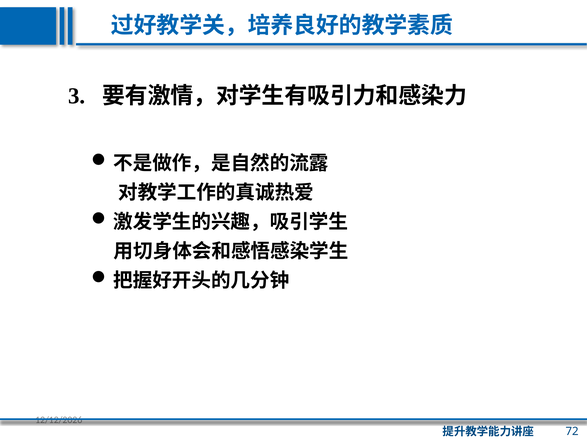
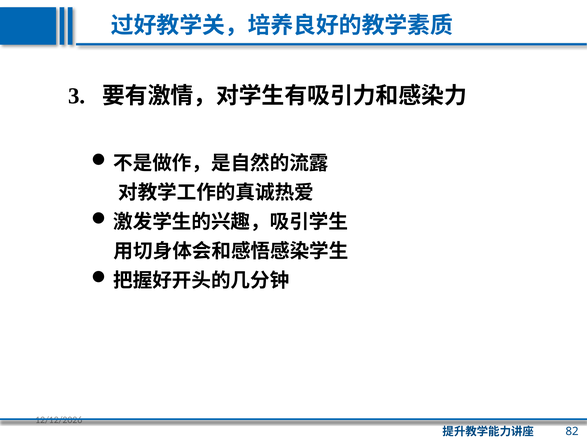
72: 72 -> 82
